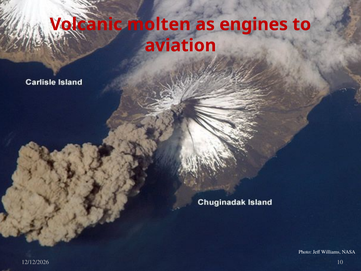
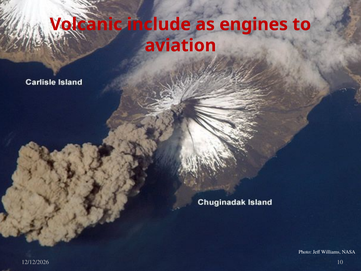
molten: molten -> include
